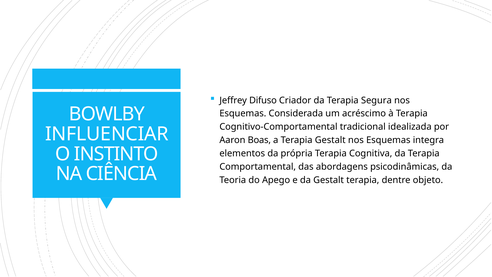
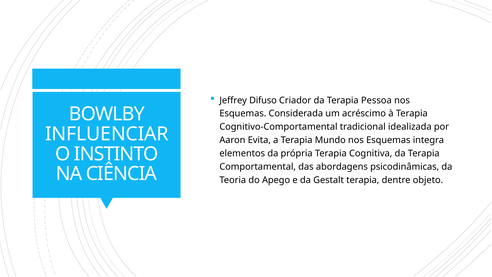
Segura: Segura -> Pessoa
Boas: Boas -> Evita
Terapia Gestalt: Gestalt -> Mundo
